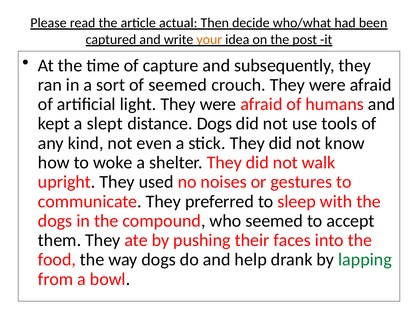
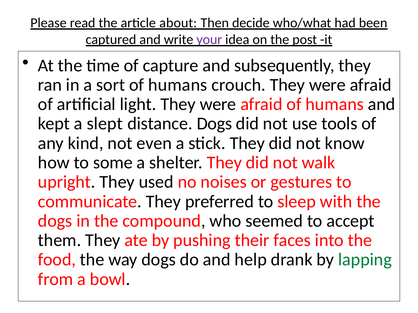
actual: actual -> about
your colour: orange -> purple
sort of seemed: seemed -> humans
woke: woke -> some
